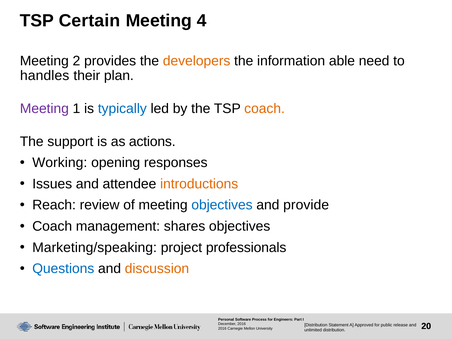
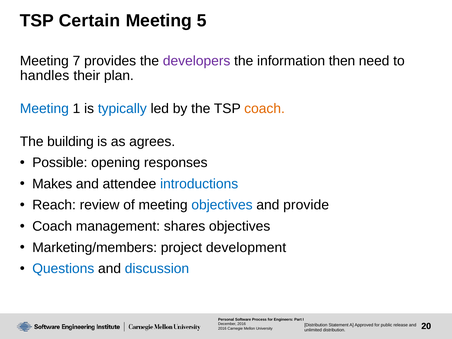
4: 4 -> 5
2: 2 -> 7
developers colour: orange -> purple
able: able -> then
Meeting at (44, 109) colour: purple -> blue
support: support -> building
actions: actions -> agrees
Working: Working -> Possible
Issues: Issues -> Makes
introductions colour: orange -> blue
Marketing/speaking: Marketing/speaking -> Marketing/members
professionals: professionals -> development
discussion colour: orange -> blue
